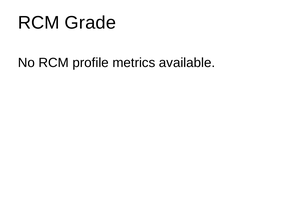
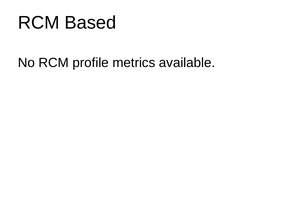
Grade: Grade -> Based
